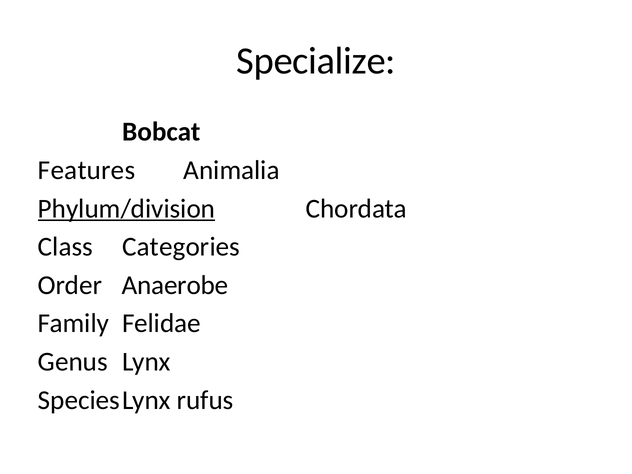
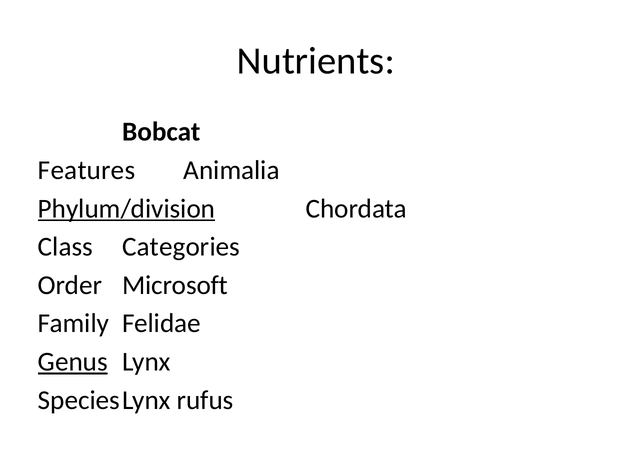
Specialize: Specialize -> Nutrients
Anaerobe: Anaerobe -> Microsoft
Genus underline: none -> present
